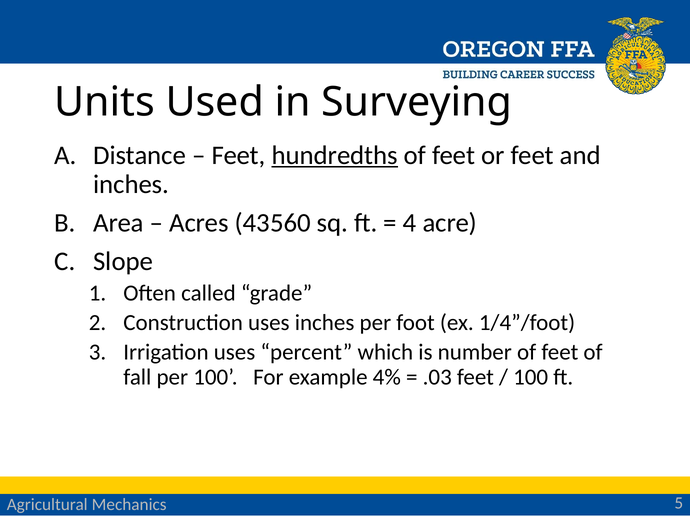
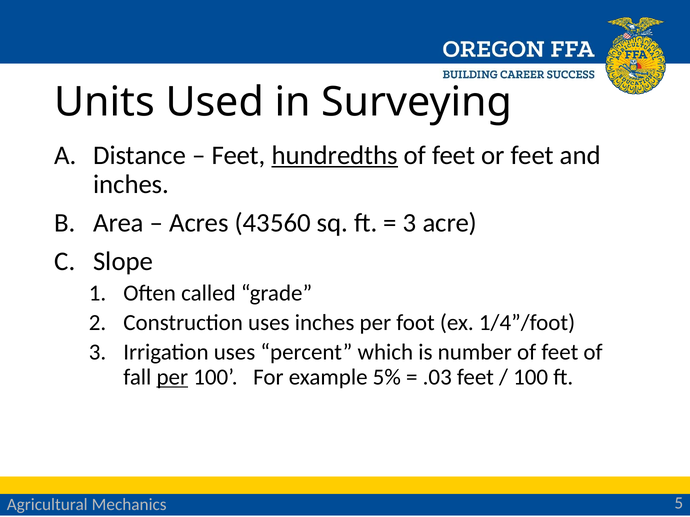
4 at (410, 223): 4 -> 3
per at (172, 377) underline: none -> present
4%: 4% -> 5%
